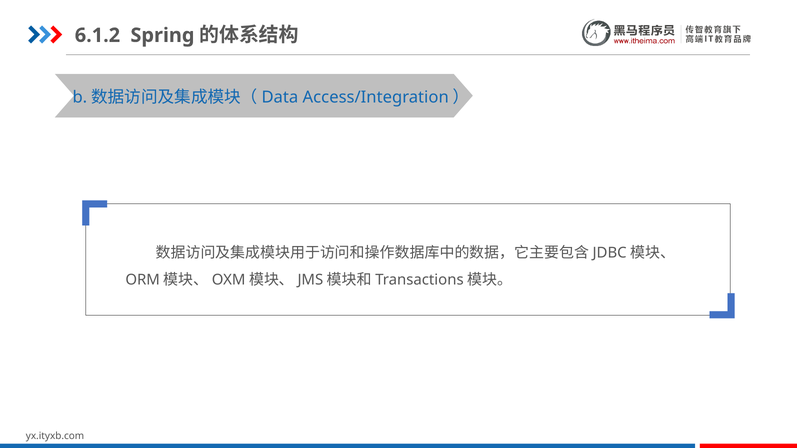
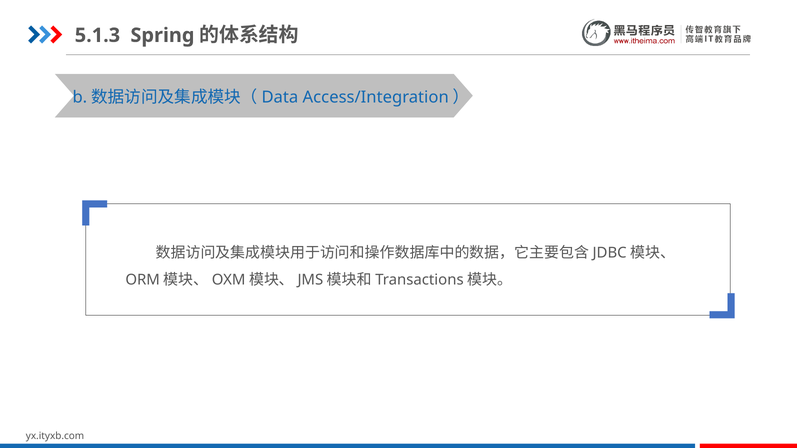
6.1.2: 6.1.2 -> 5.1.3
